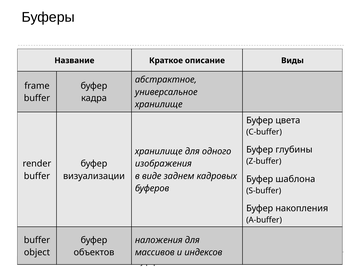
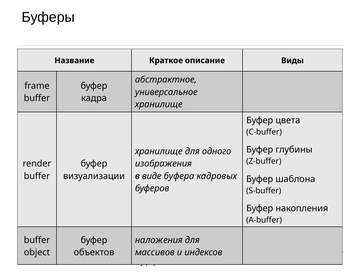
заднем: заднем -> буфера
